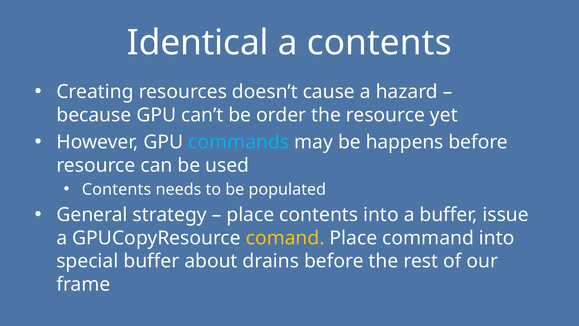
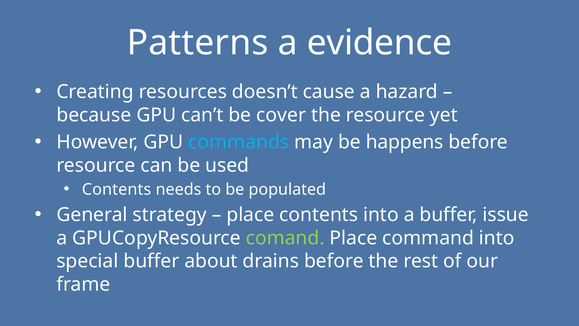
Identical: Identical -> Patterns
a contents: contents -> evidence
order: order -> cover
comand colour: yellow -> light green
